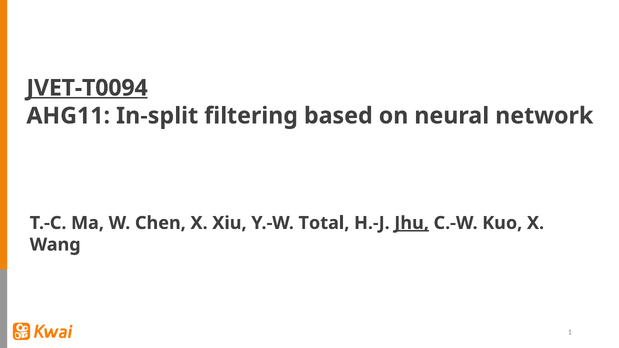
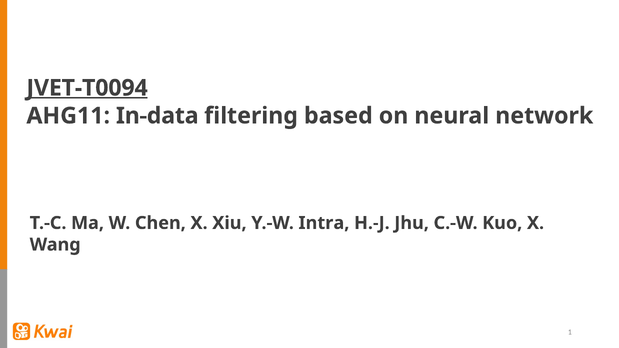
In-split: In-split -> In-data
Total: Total -> Intra
Jhu underline: present -> none
